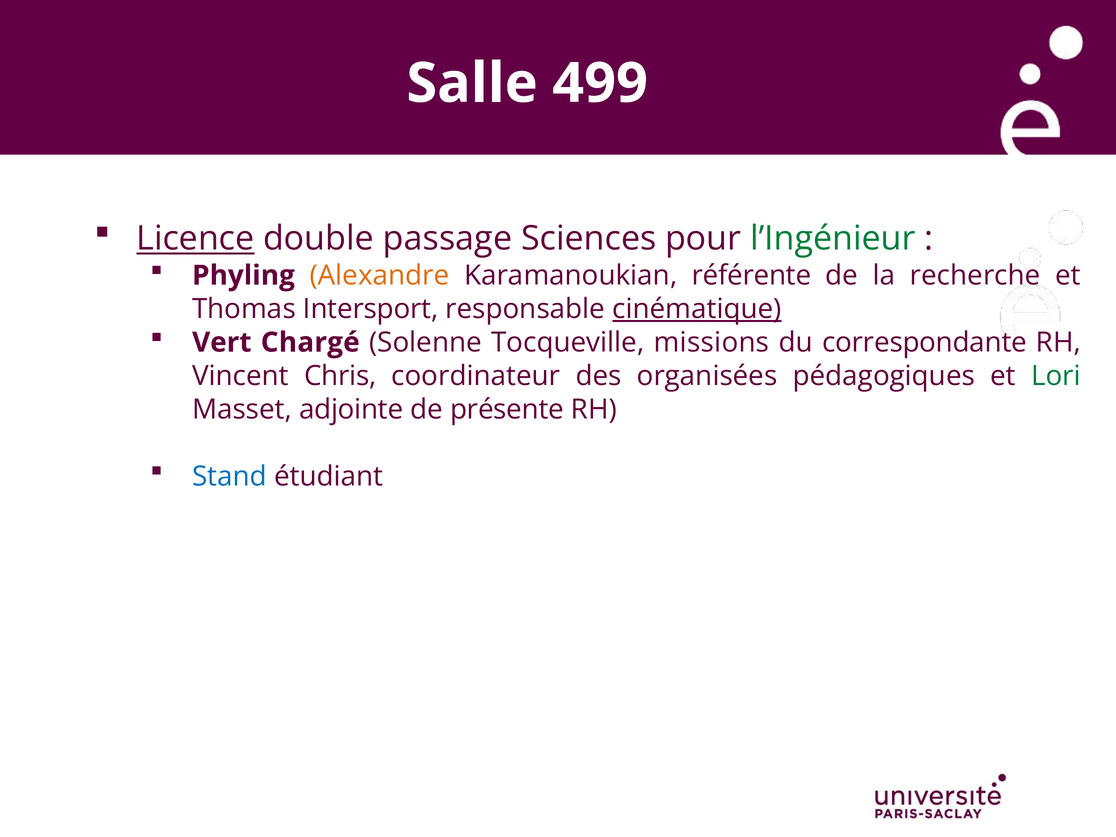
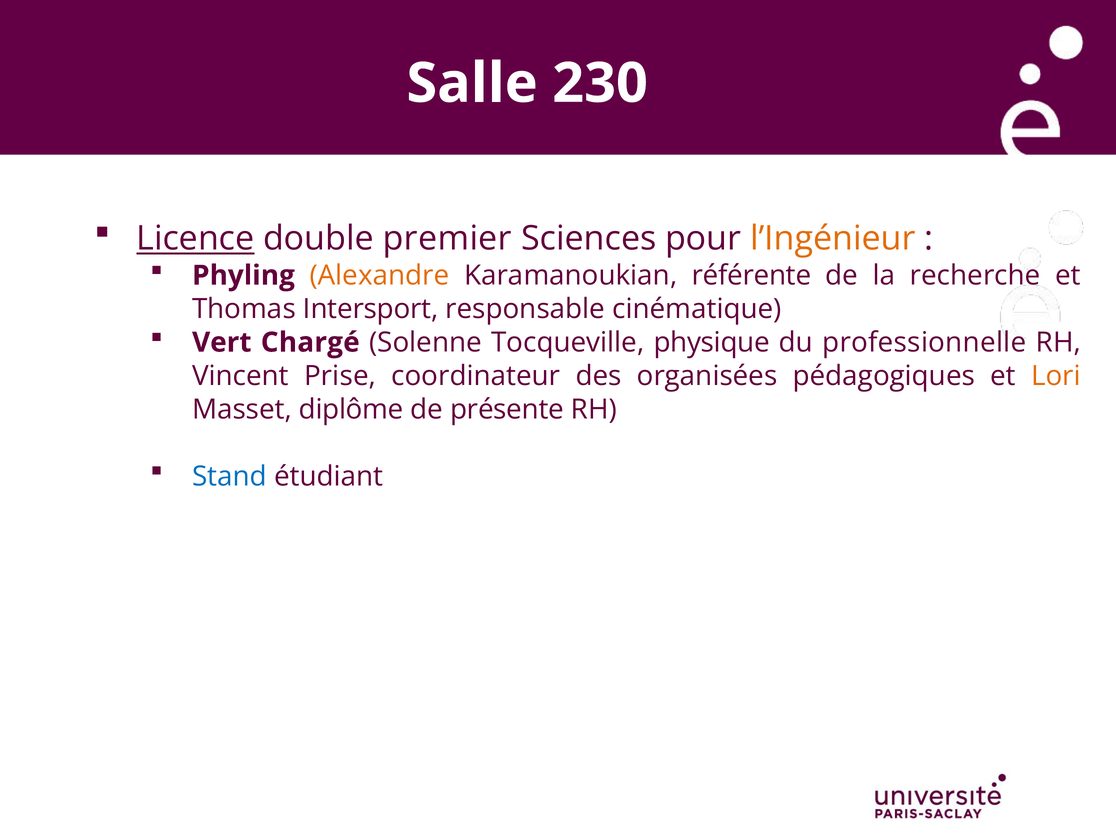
499: 499 -> 230
passage: passage -> premier
l’Ingénieur colour: green -> orange
cinématique underline: present -> none
missions: missions -> physique
correspondante: correspondante -> professionnelle
Chris: Chris -> Prise
Lori colour: green -> orange
adjointe: adjointe -> diplôme
